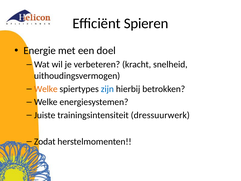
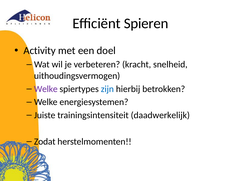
Energie: Energie -> Activity
Welke at (46, 89) colour: orange -> purple
dressuurwerk: dressuurwerk -> daadwerkelijk
